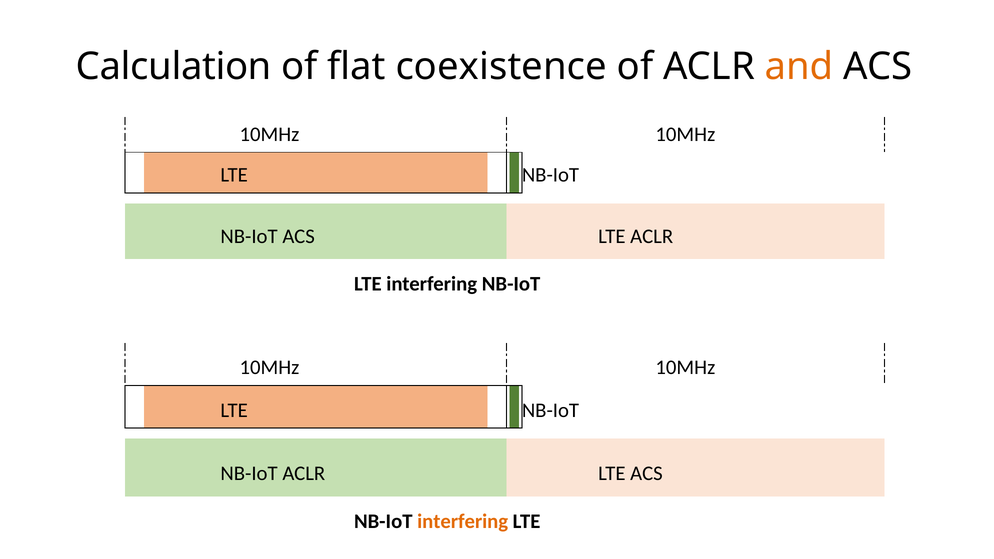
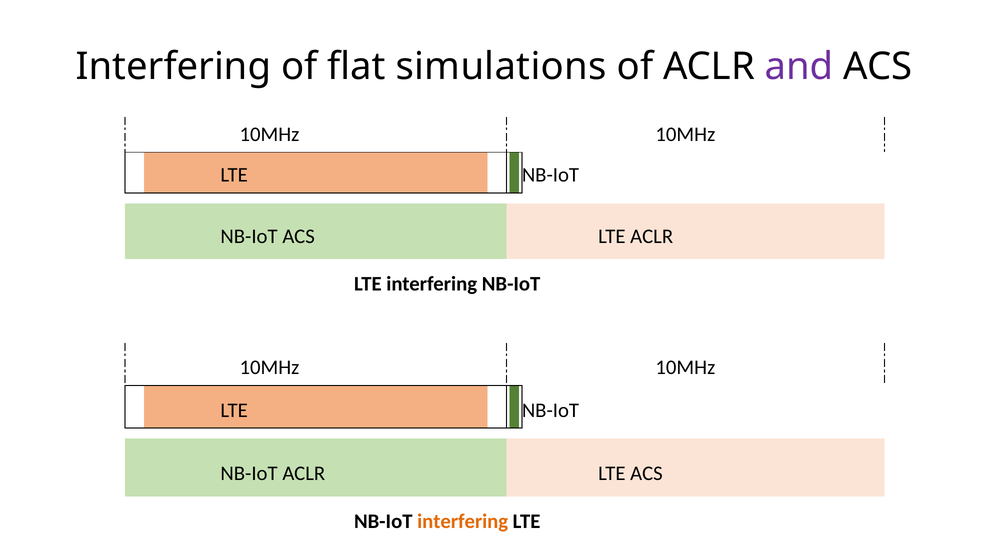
Calculation at (174, 66): Calculation -> Interfering
coexistence: coexistence -> simulations
and colour: orange -> purple
